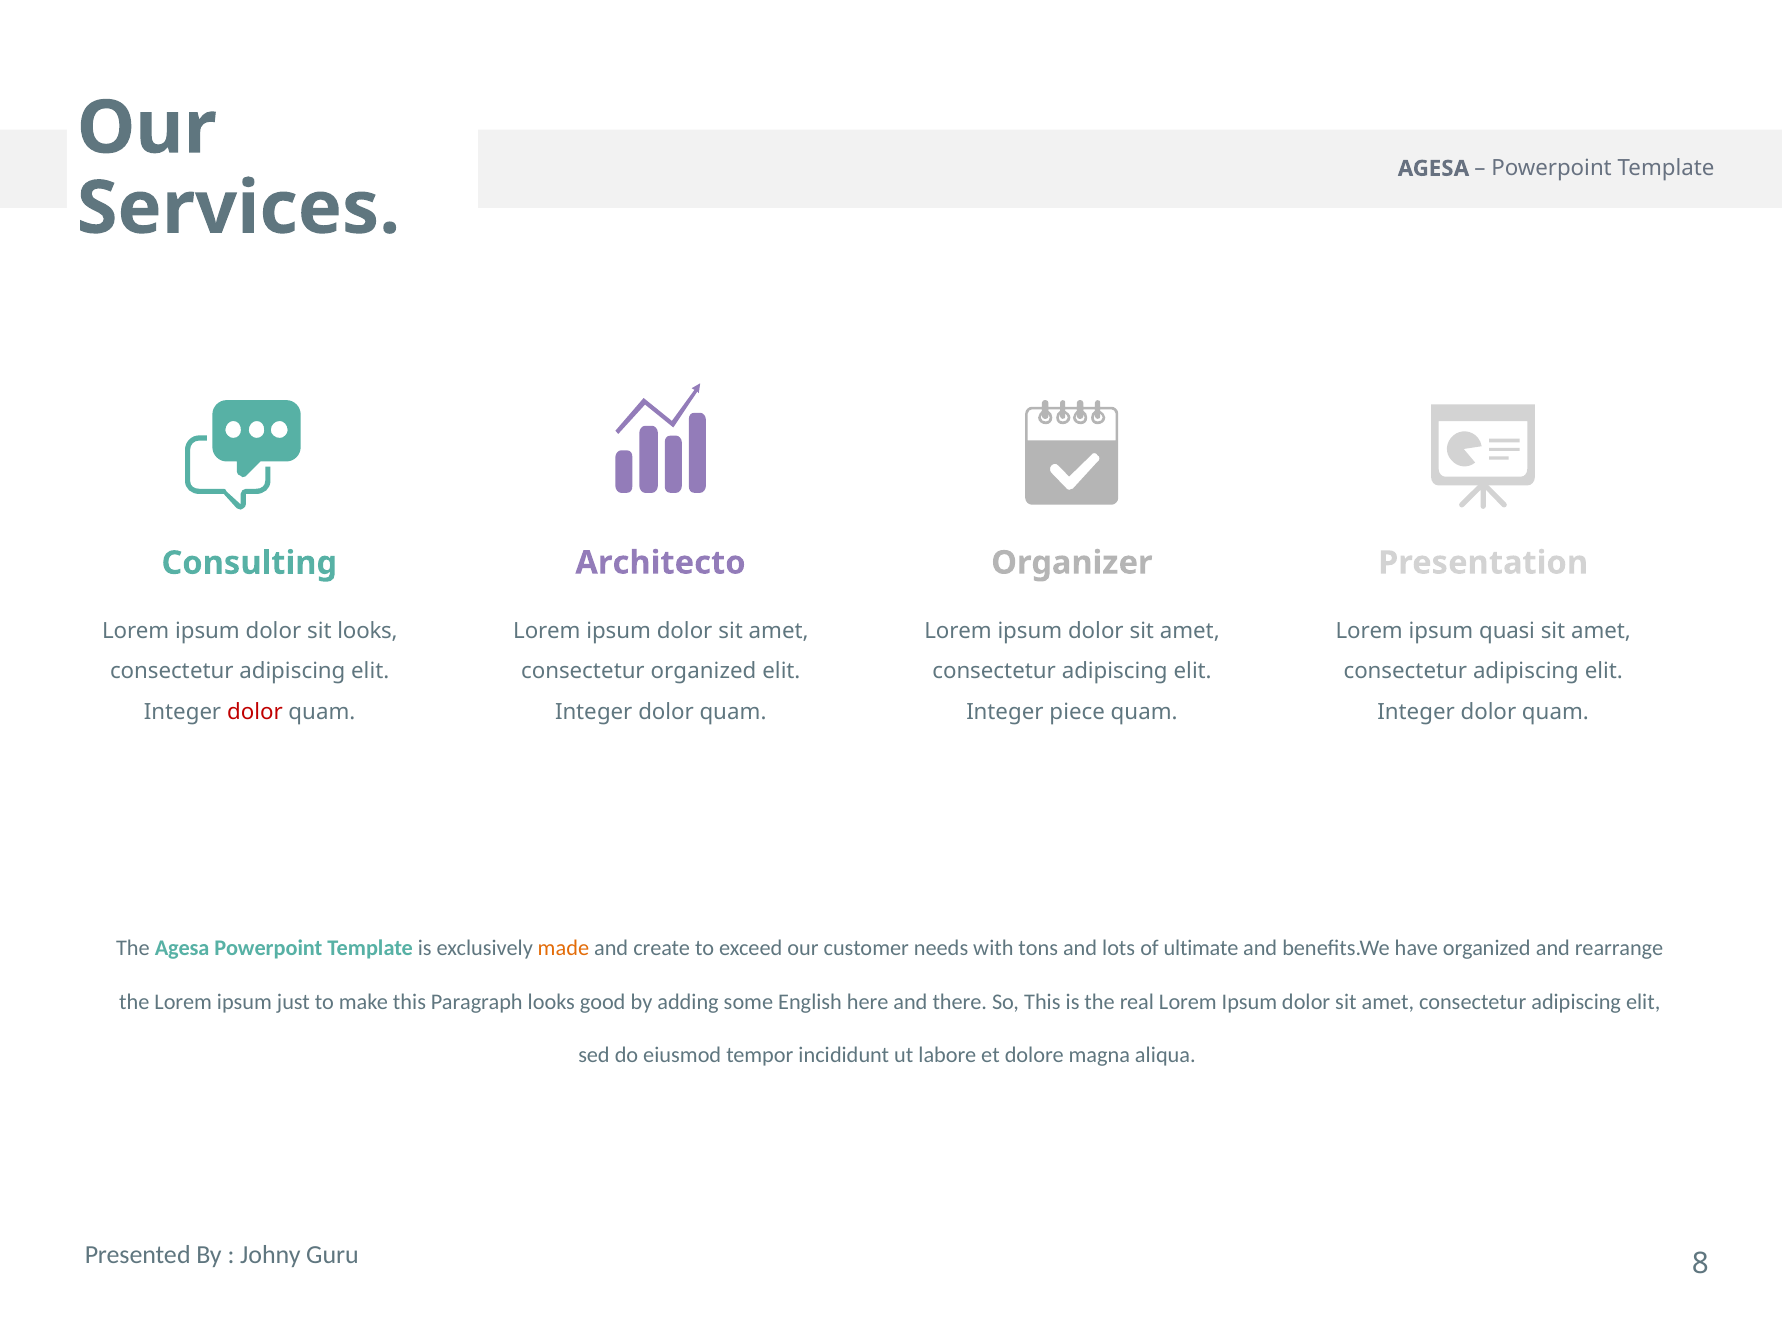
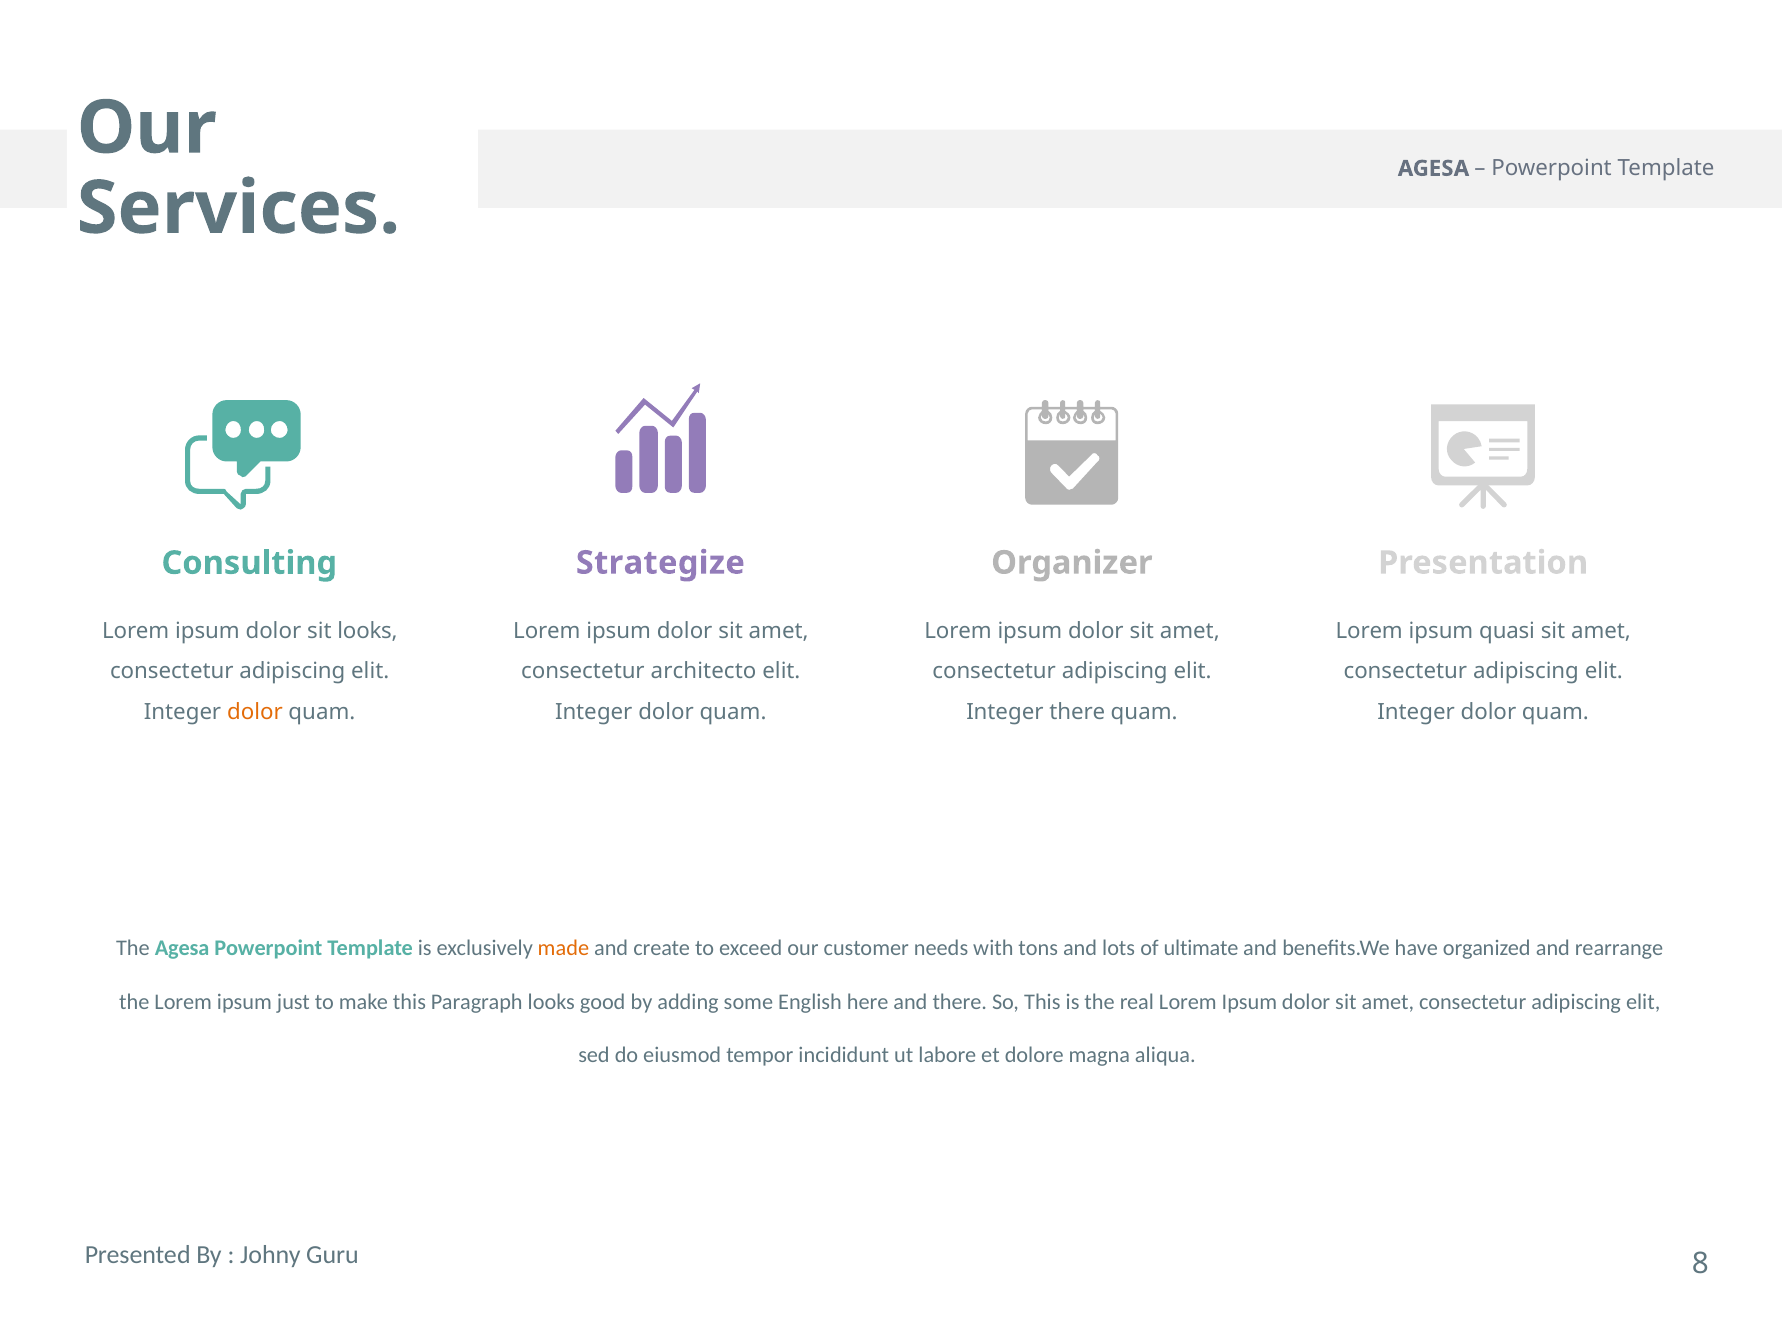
Architecto: Architecto -> Strategize
consectetur organized: organized -> architecto
dolor at (255, 711) colour: red -> orange
Integer piece: piece -> there
